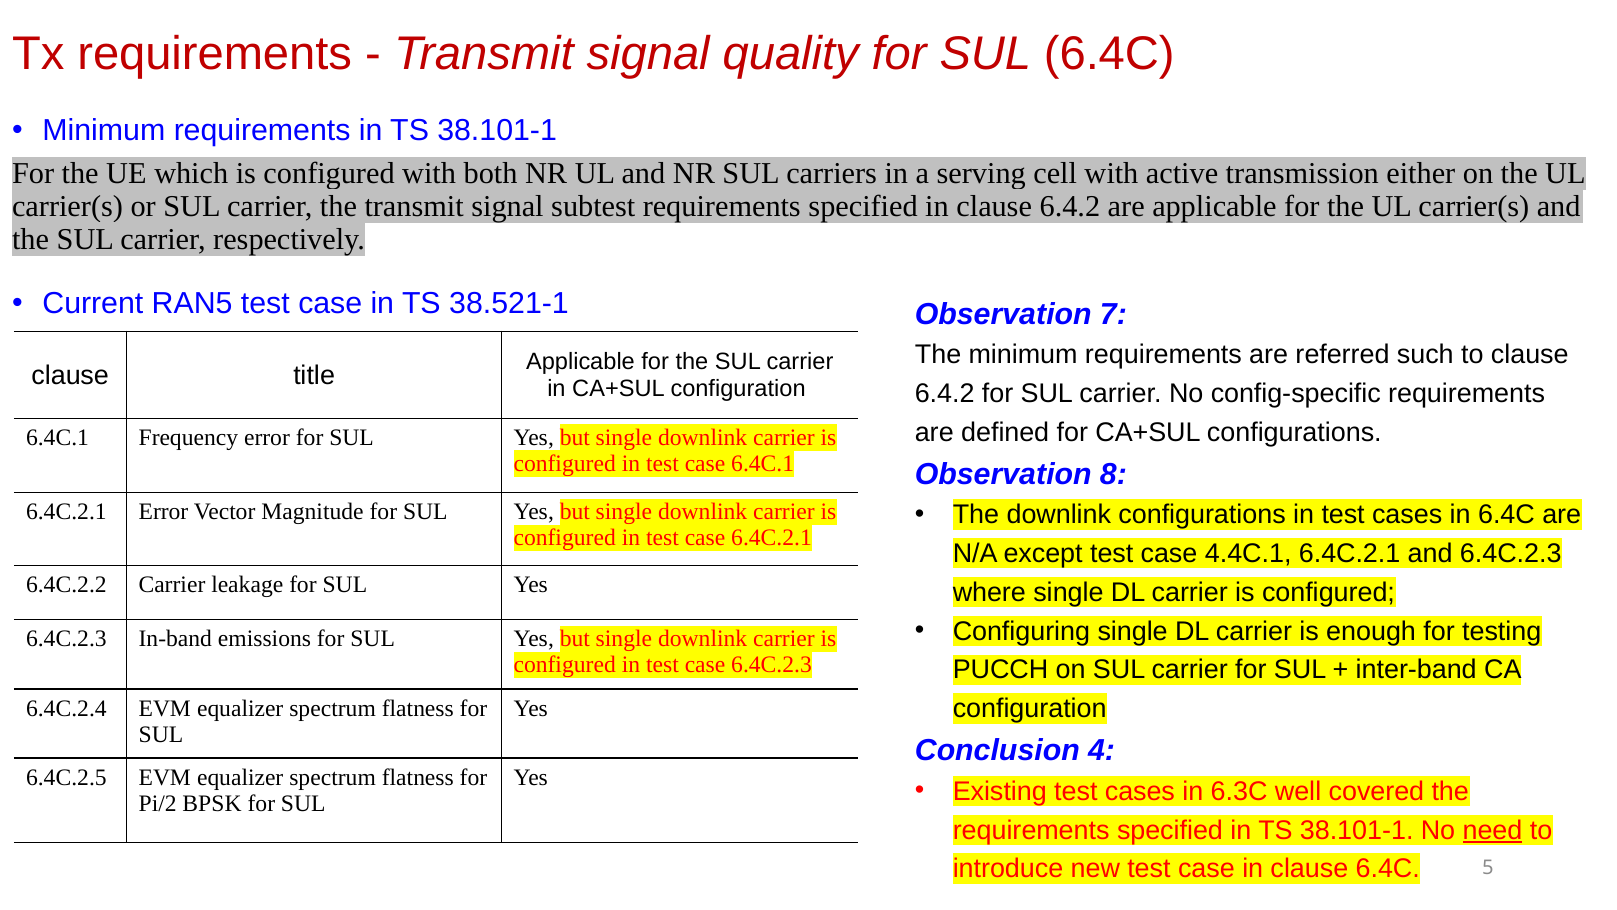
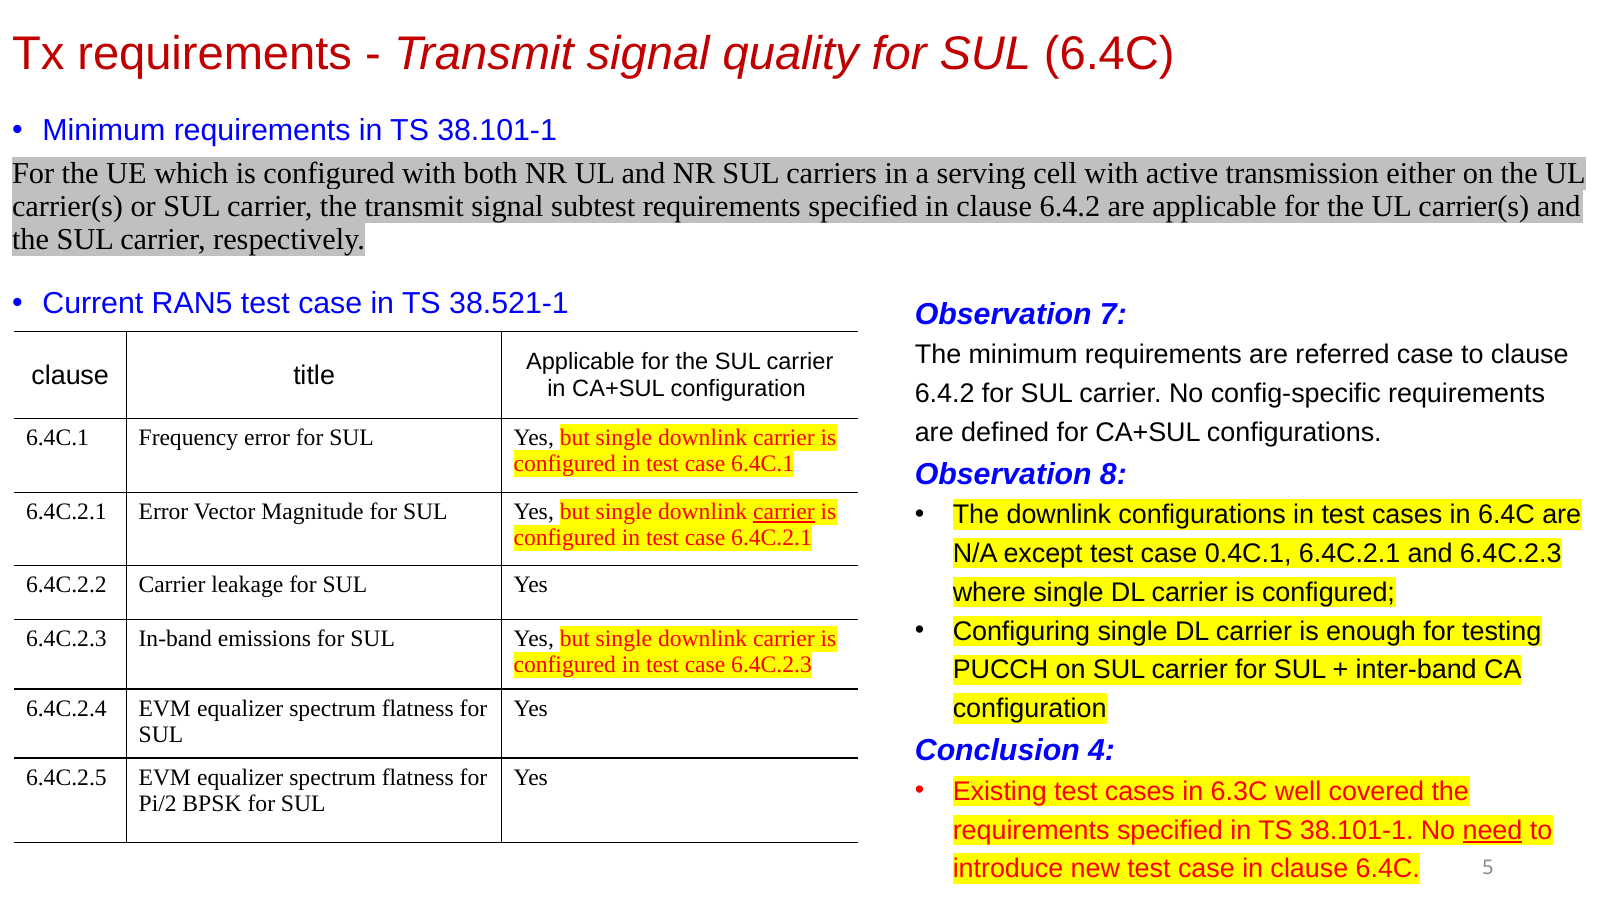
referred such: such -> case
carrier at (784, 512) underline: none -> present
4.4C.1: 4.4C.1 -> 0.4C.1
